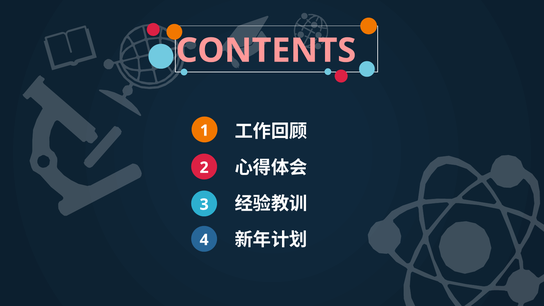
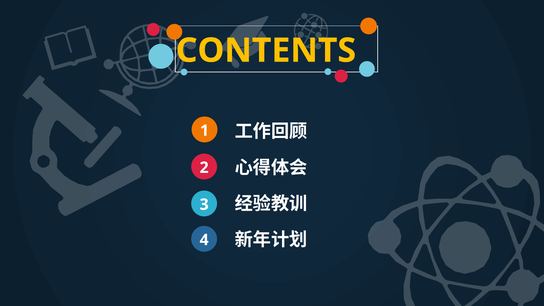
CONTENTS colour: pink -> yellow
